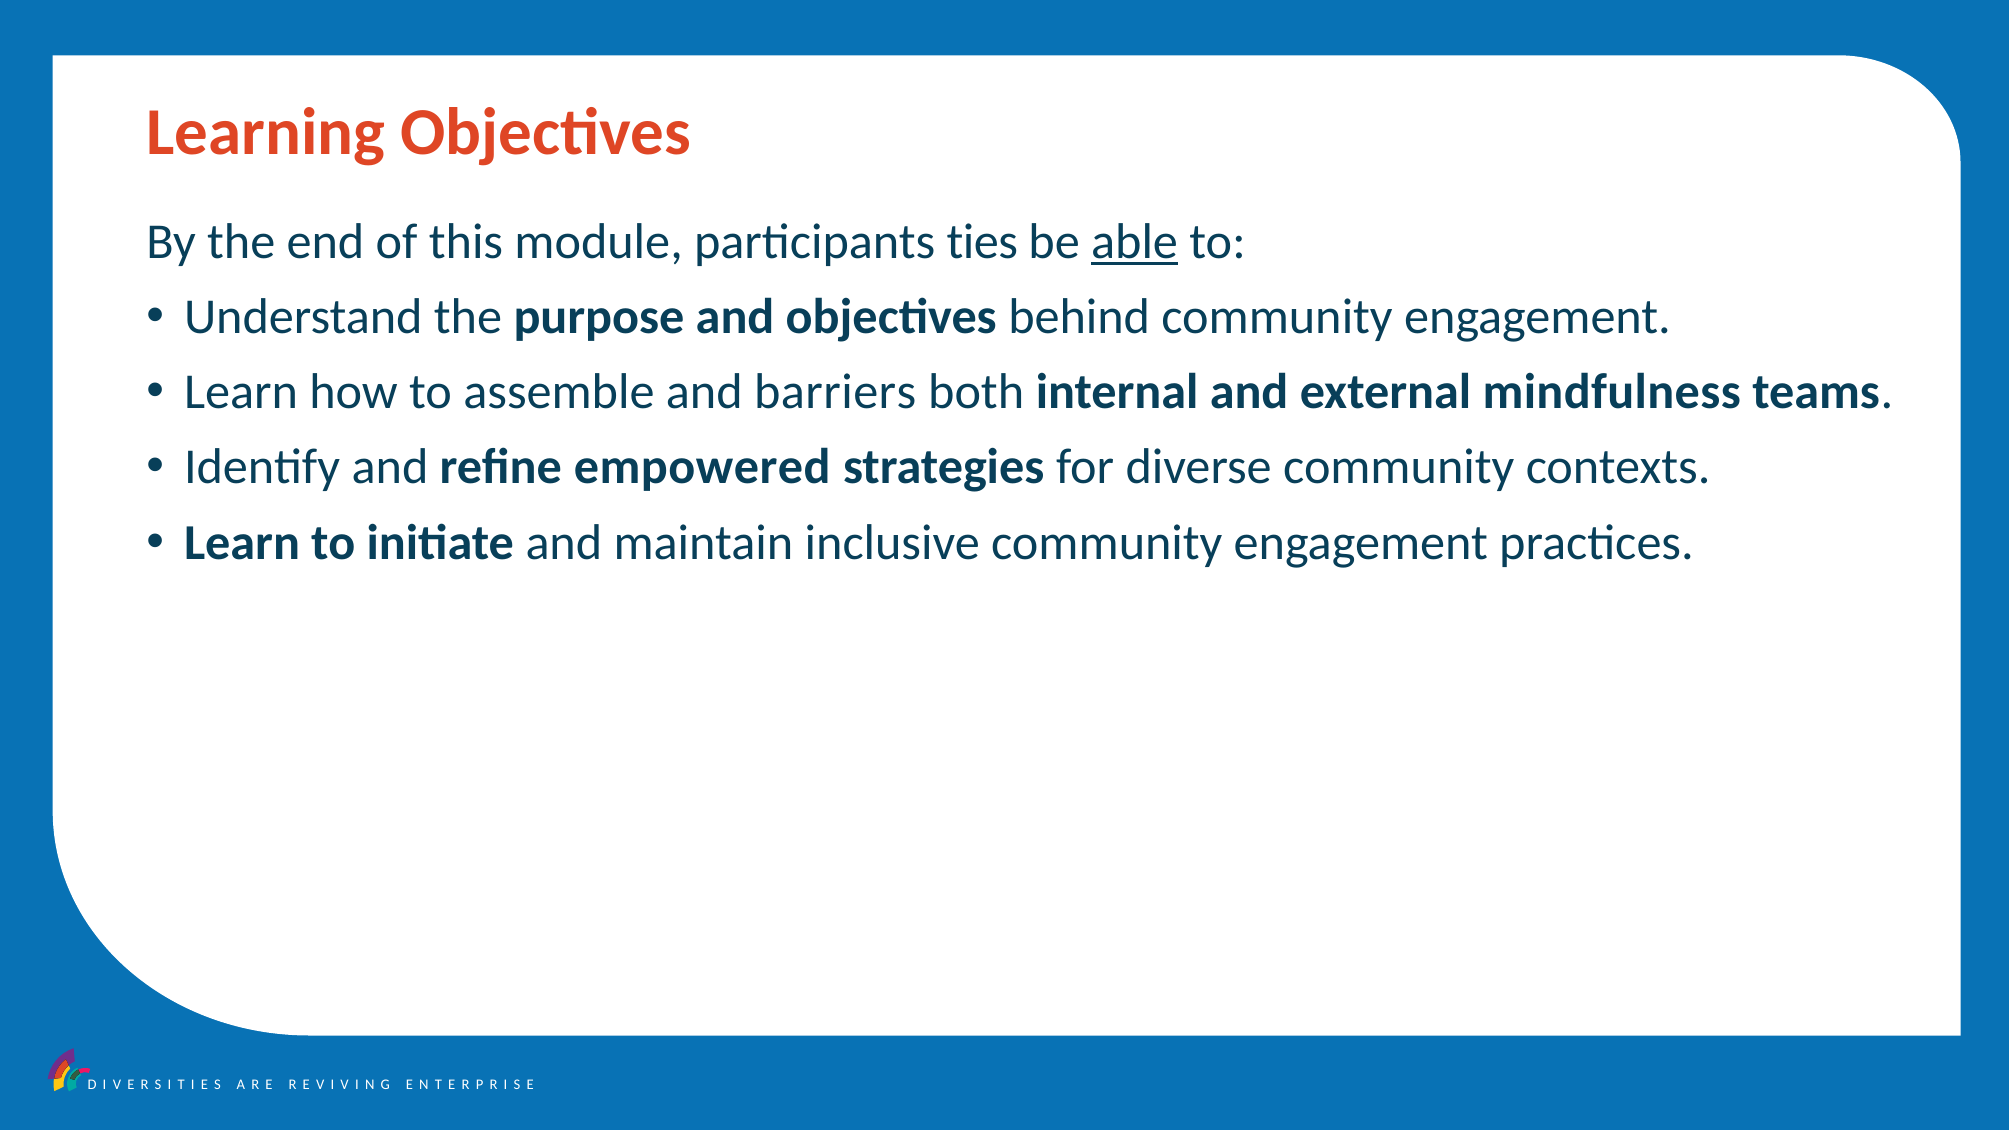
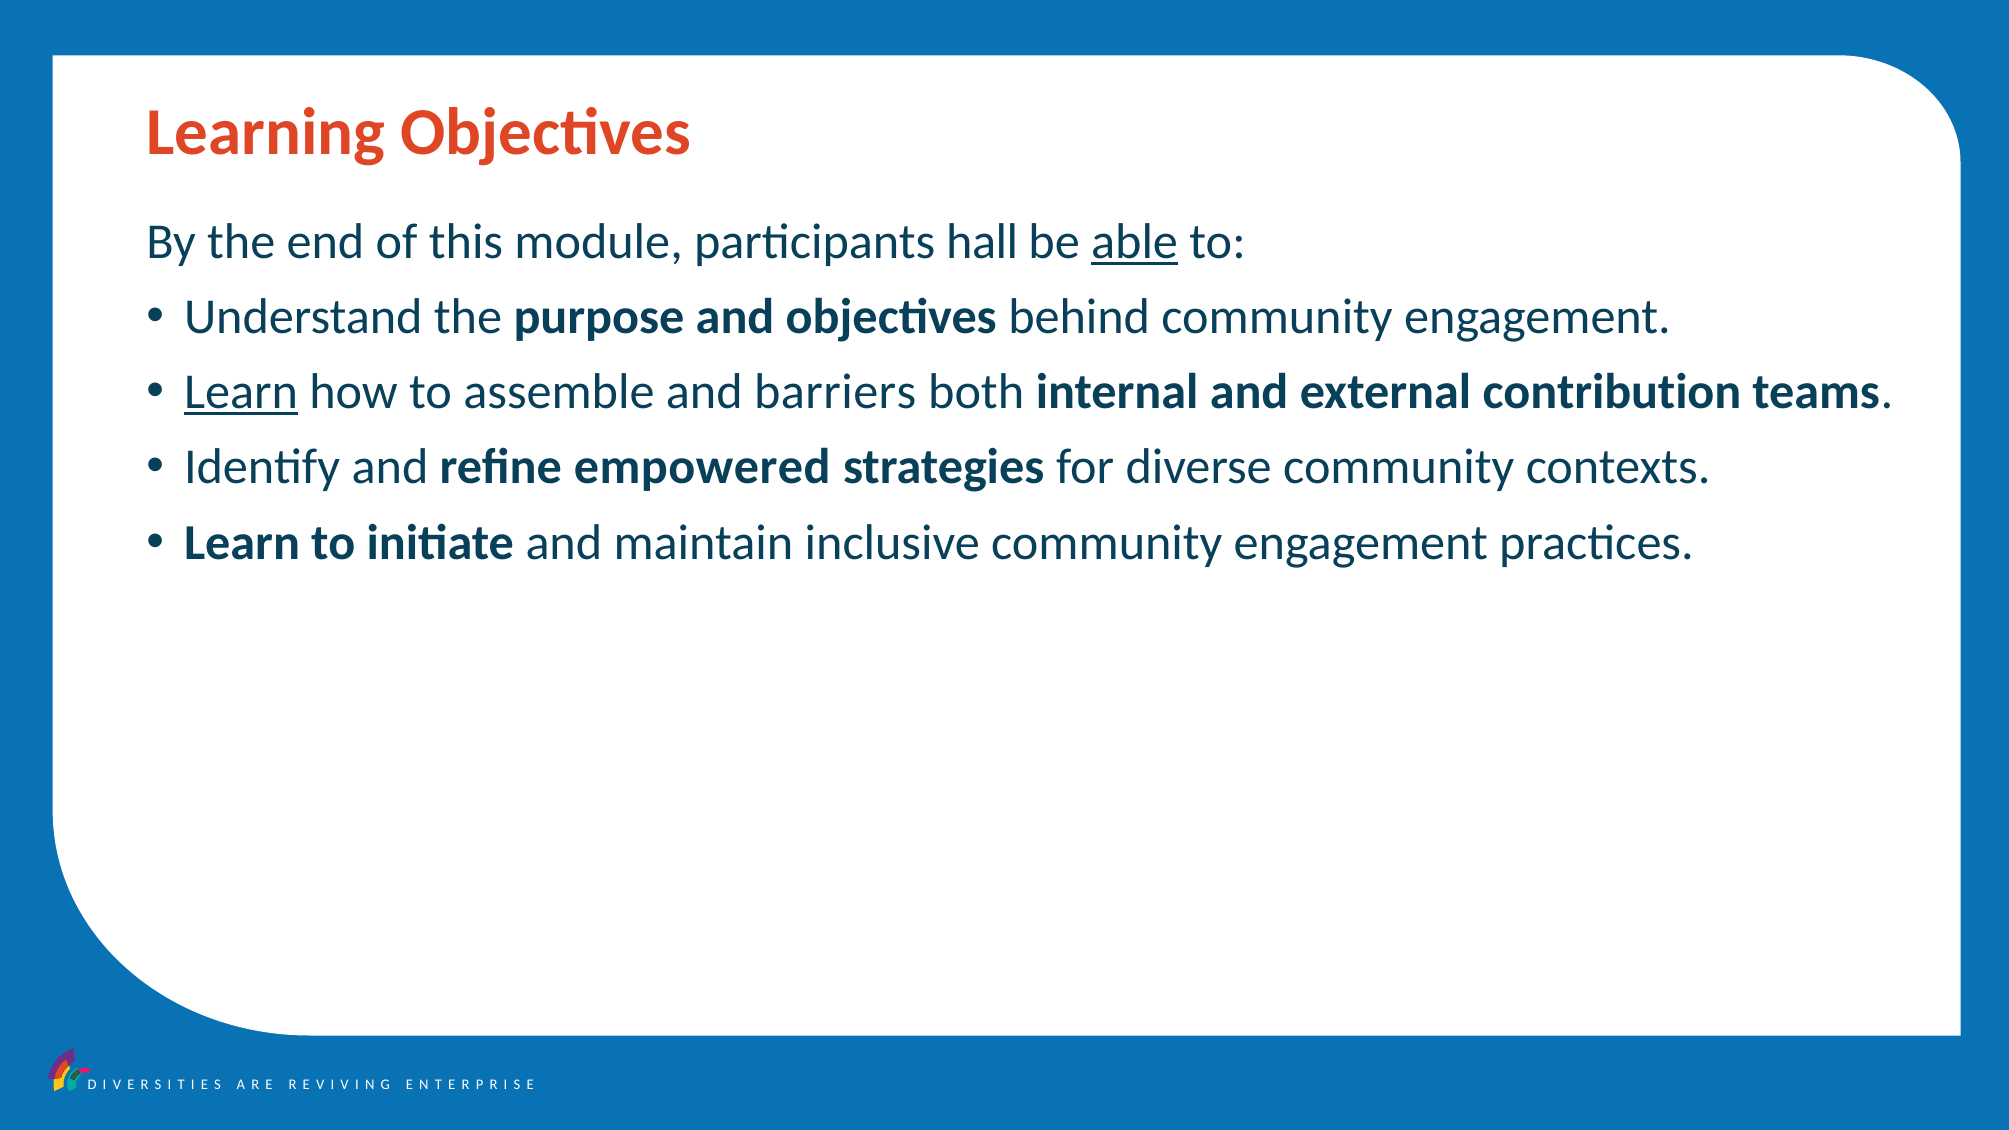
ties: ties -> hall
Learn at (241, 392) underline: none -> present
mindfulness: mindfulness -> contribution
